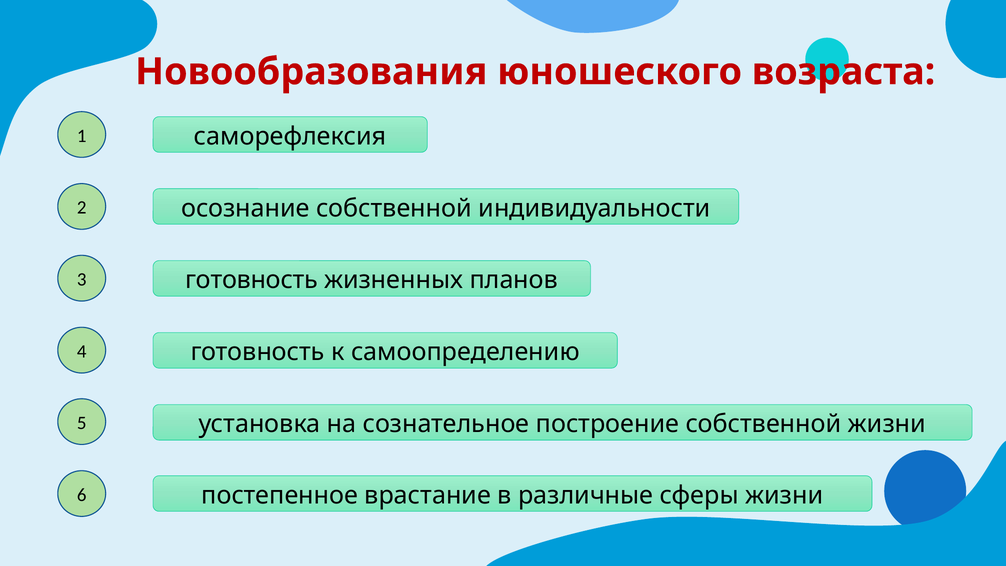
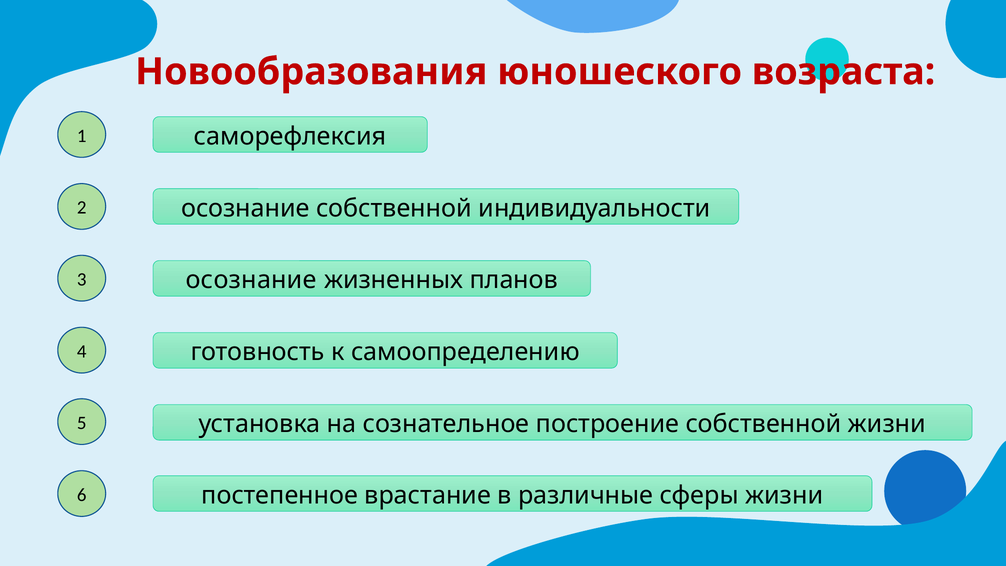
готовность at (251, 280): готовность -> осознание
